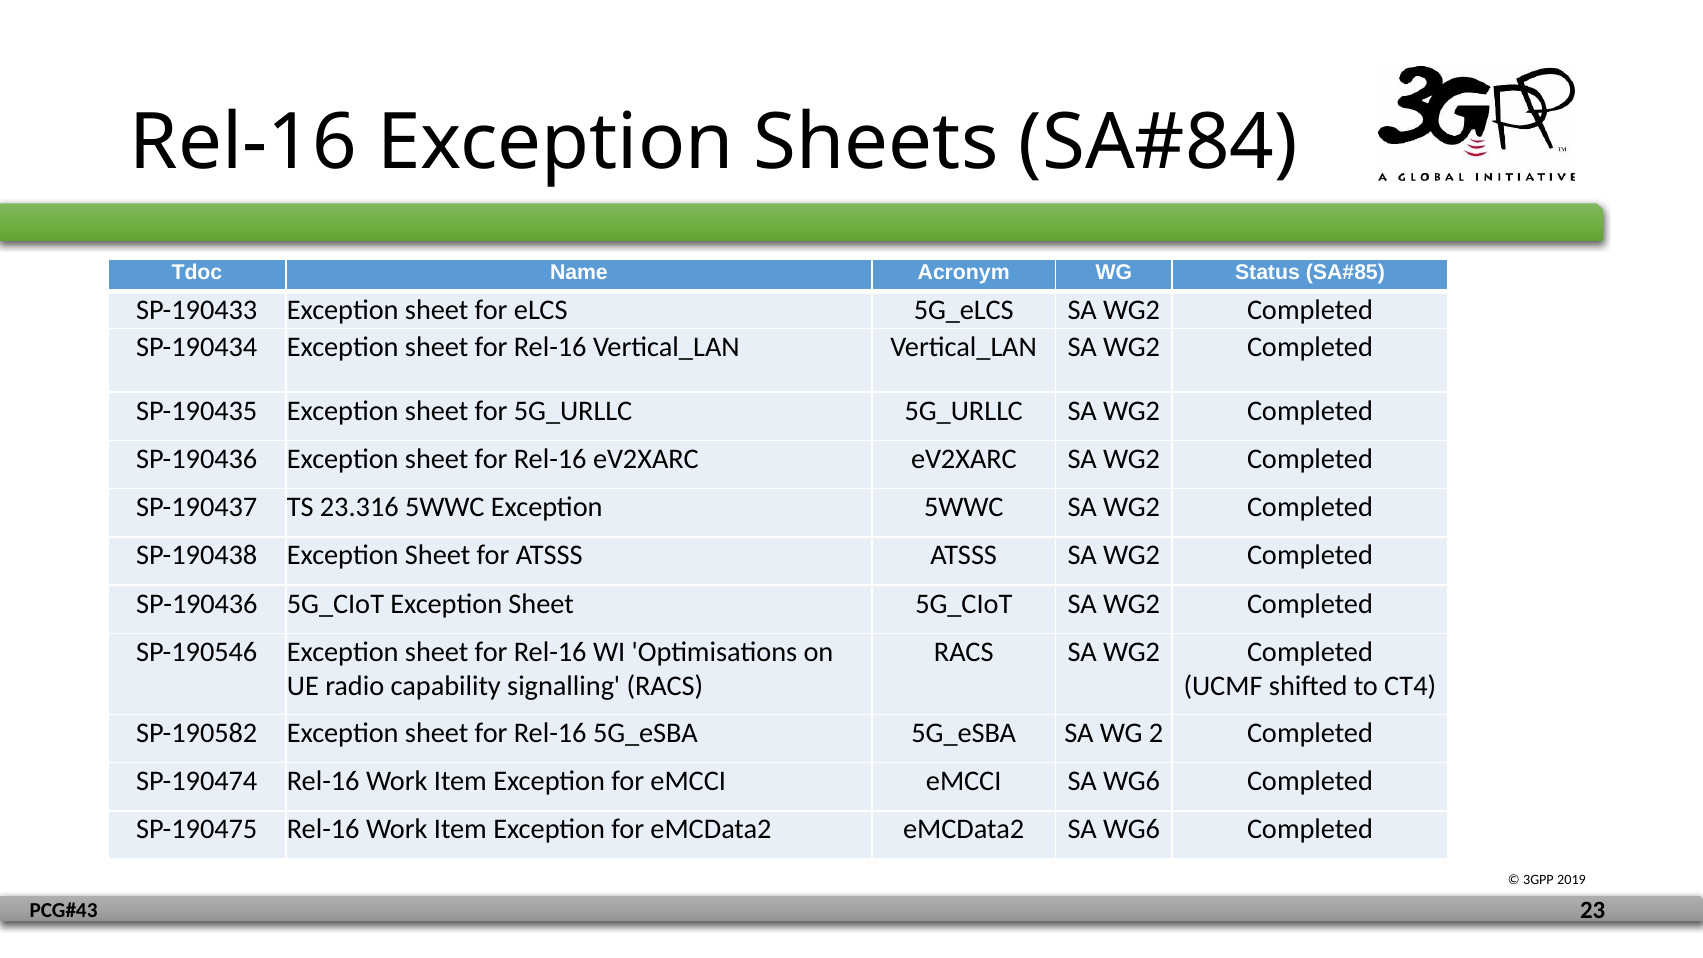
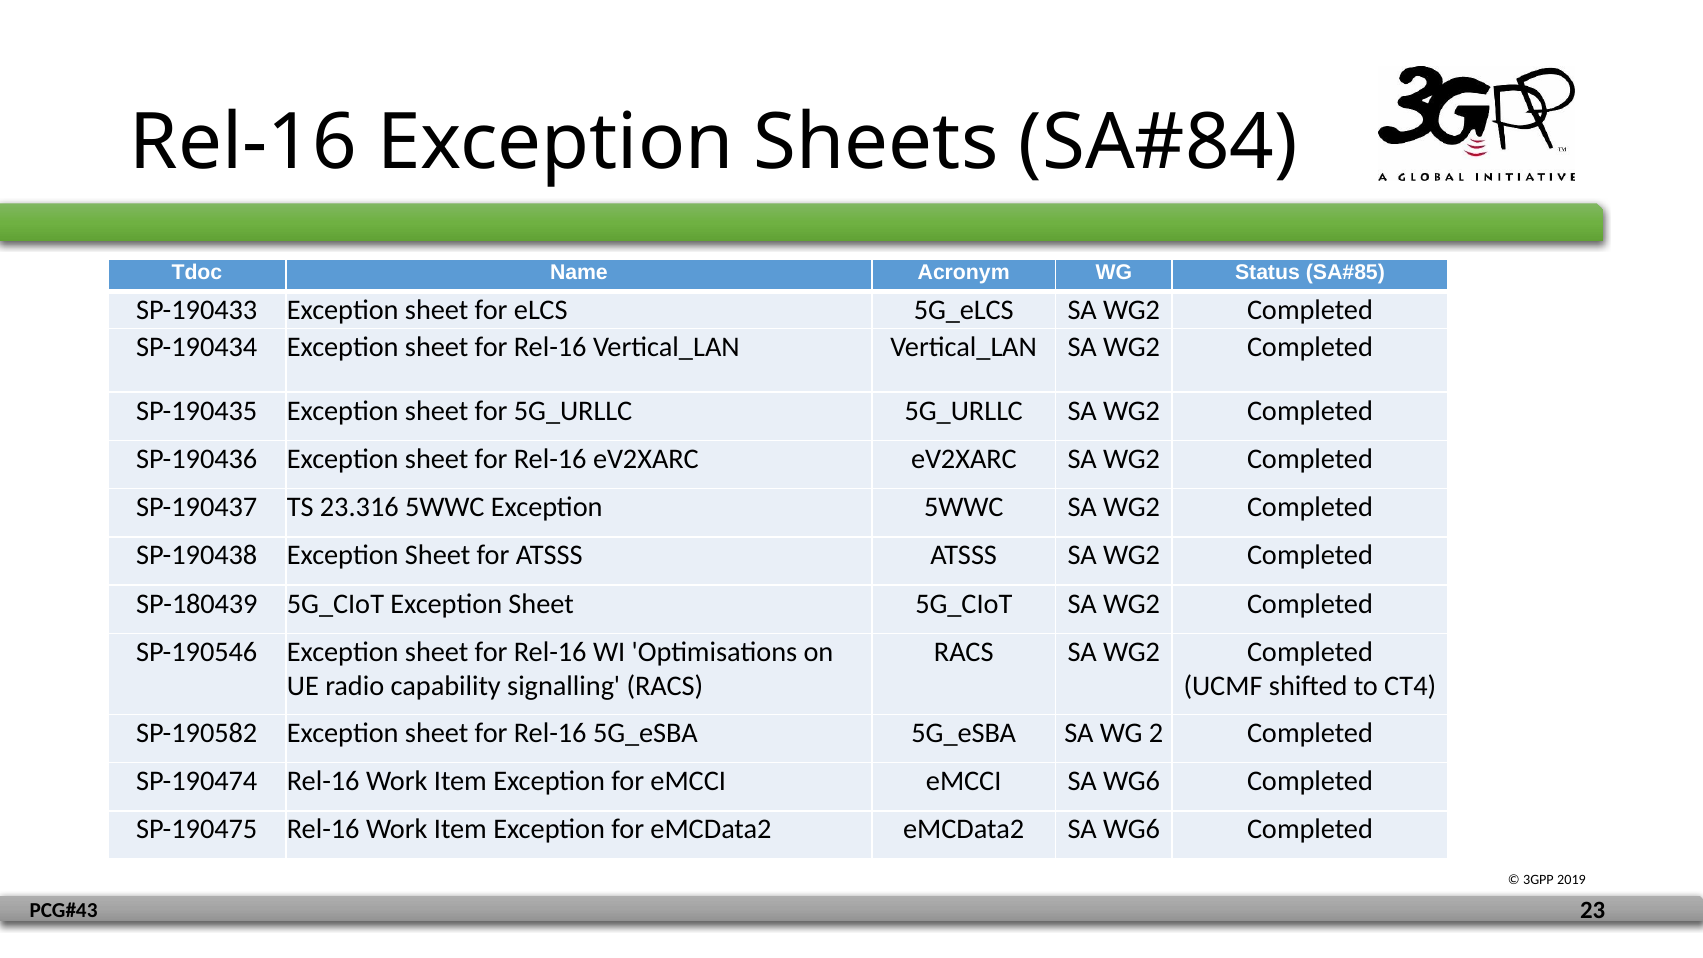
SP-190436 at (197, 604): SP-190436 -> SP-180439
